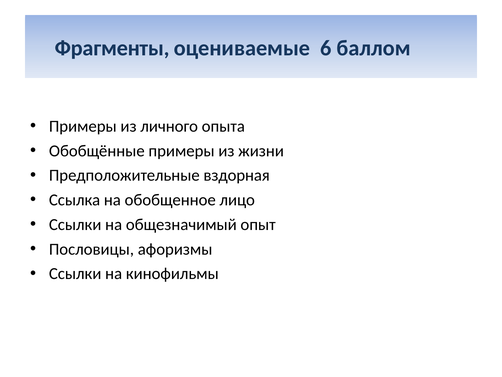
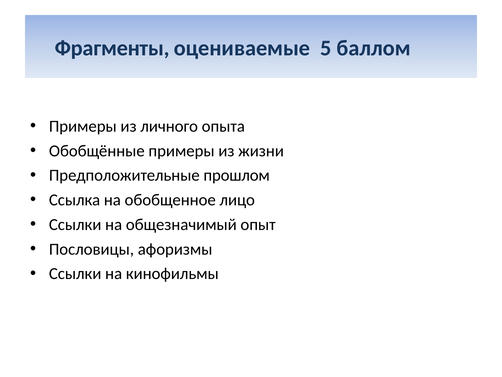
6: 6 -> 5
вздорная: вздорная -> прошлом
